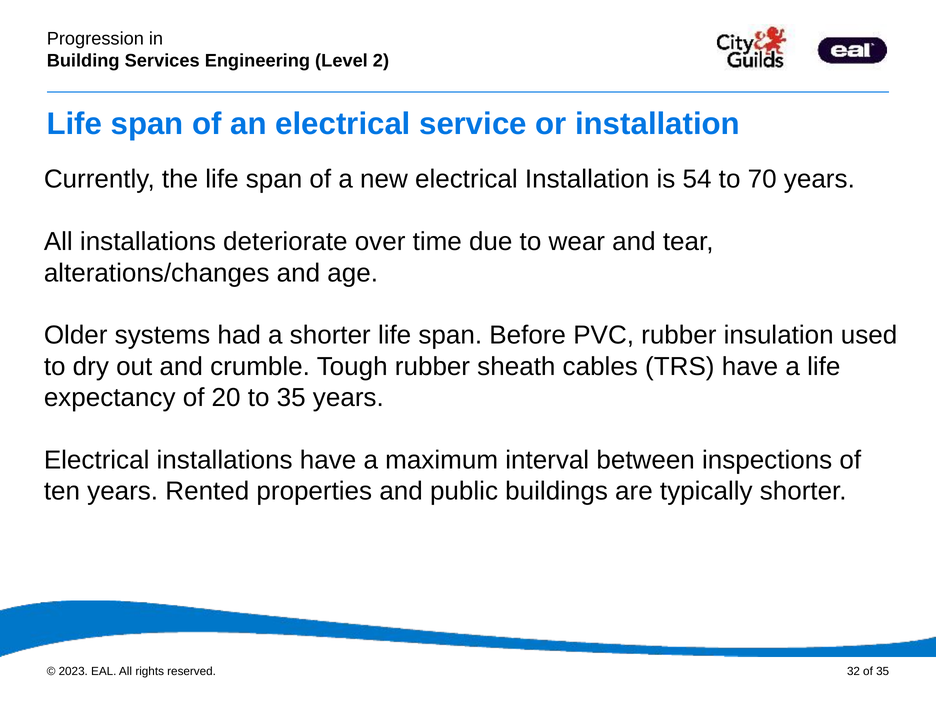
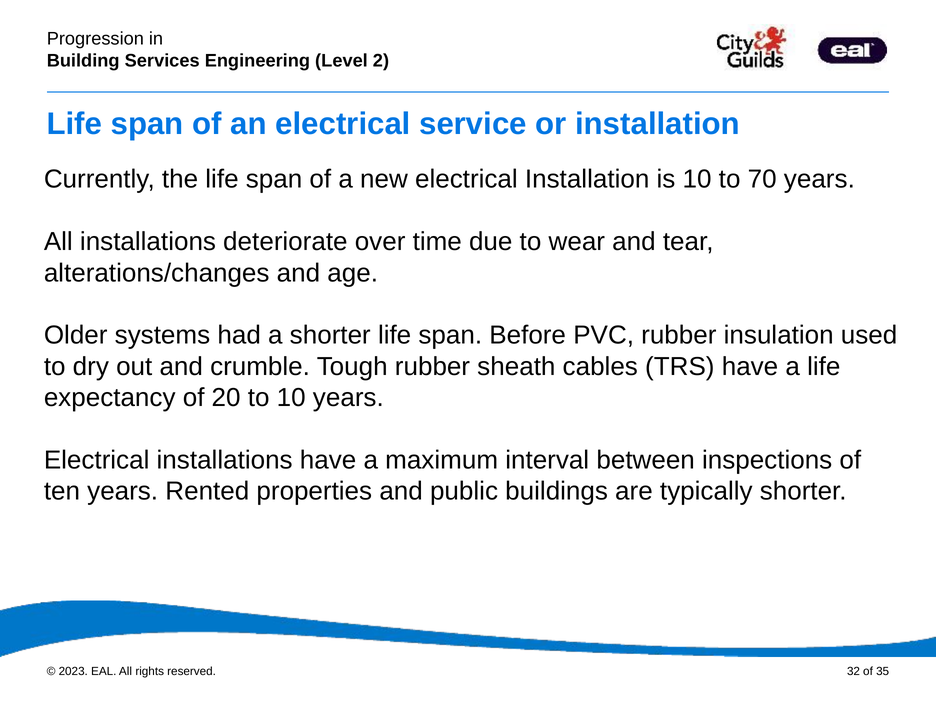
is 54: 54 -> 10
to 35: 35 -> 10
